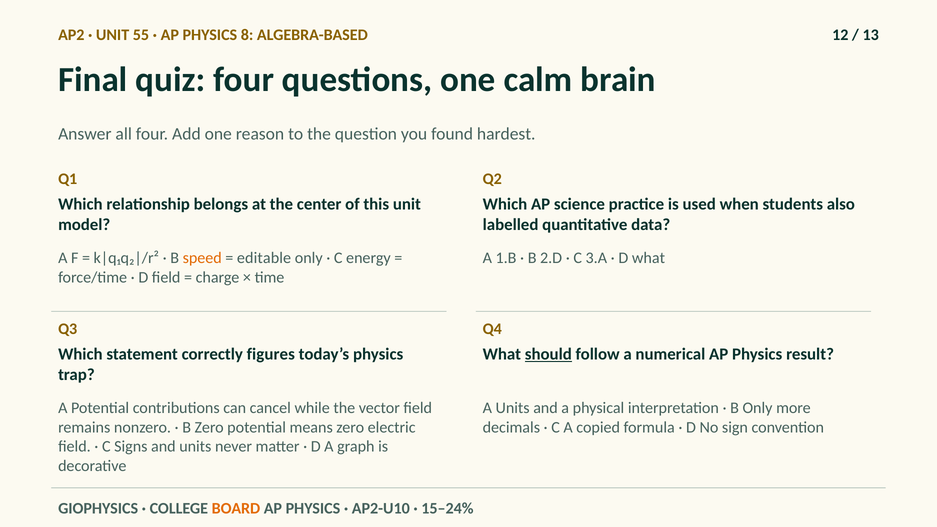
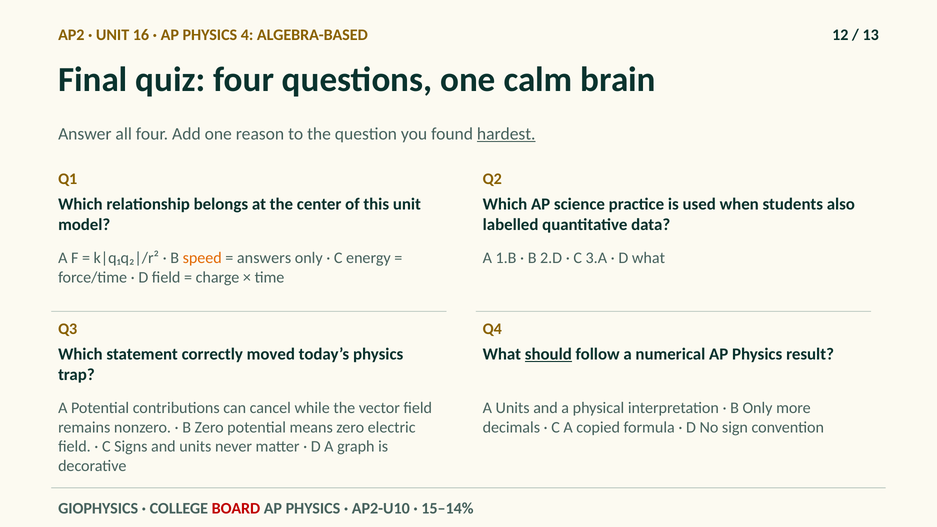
55: 55 -> 16
8: 8 -> 4
hardest underline: none -> present
editable: editable -> answers
figures: figures -> moved
BOARD colour: orange -> red
15–24%: 15–24% -> 15–14%
